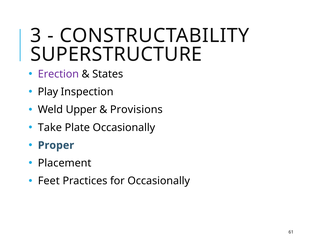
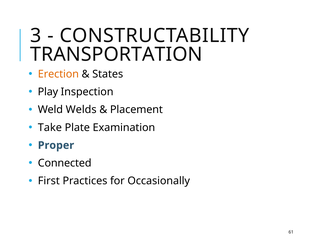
SUPERSTRUCTURE: SUPERSTRUCTURE -> TRANSPORTATION
Erection colour: purple -> orange
Upper: Upper -> Welds
Provisions: Provisions -> Placement
Plate Occasionally: Occasionally -> Examination
Placement: Placement -> Connected
Feet: Feet -> First
